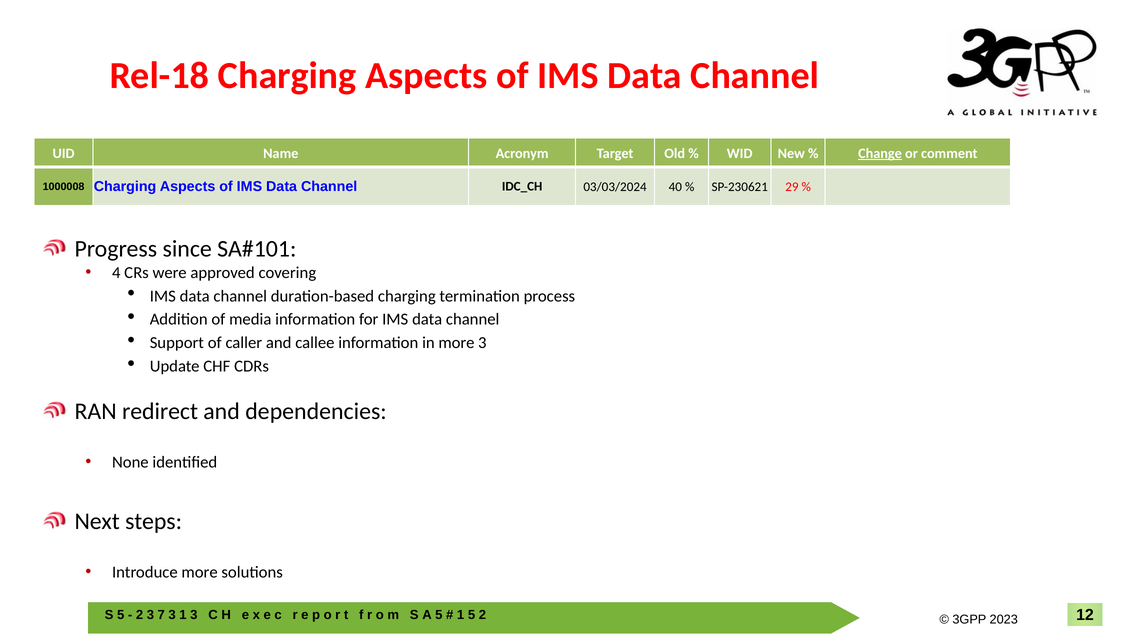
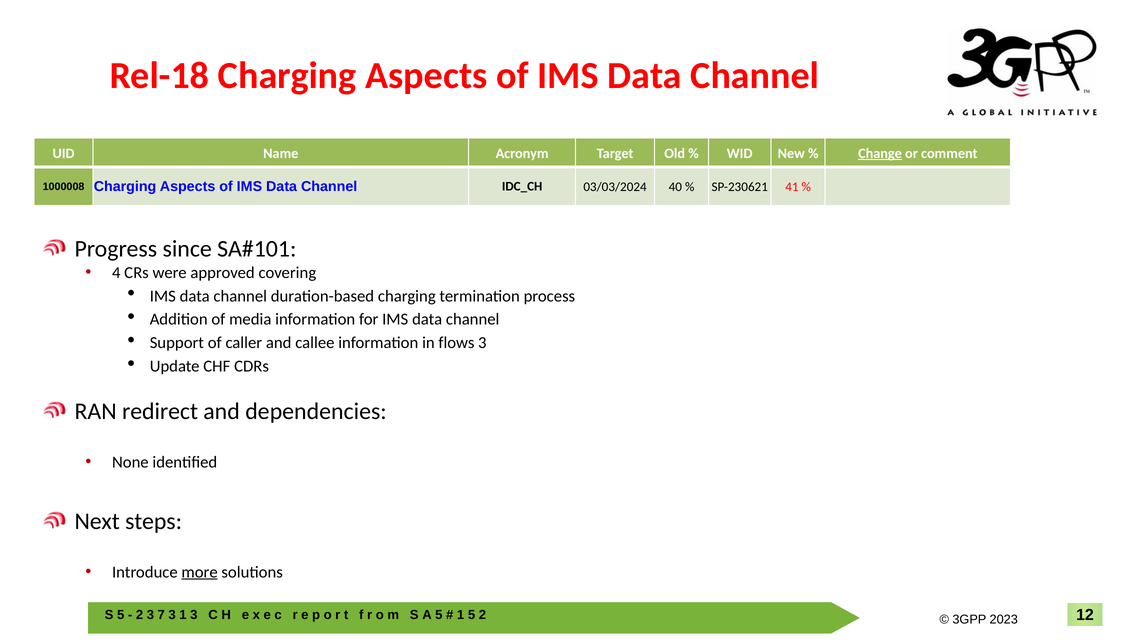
29: 29 -> 41
in more: more -> flows
more at (200, 572) underline: none -> present
